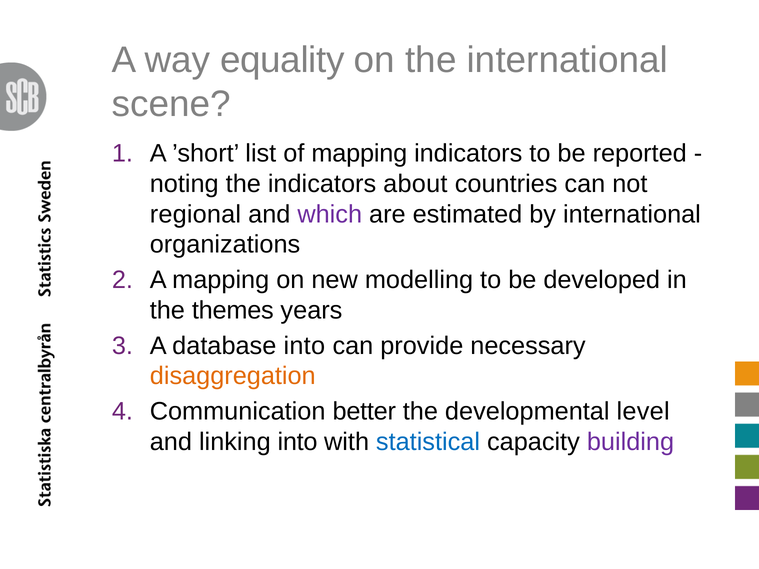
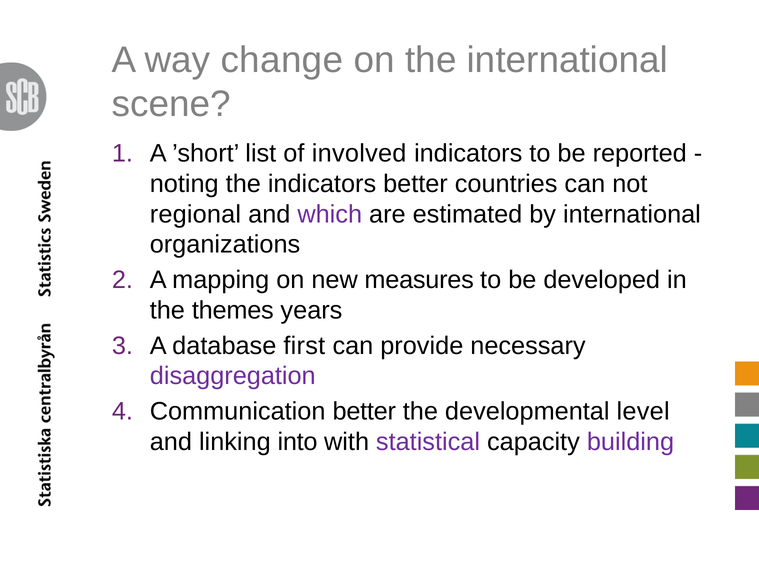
equality: equality -> change
of mapping: mapping -> involved
indicators about: about -> better
modelling: modelling -> measures
database into: into -> first
disaggregation colour: orange -> purple
statistical colour: blue -> purple
